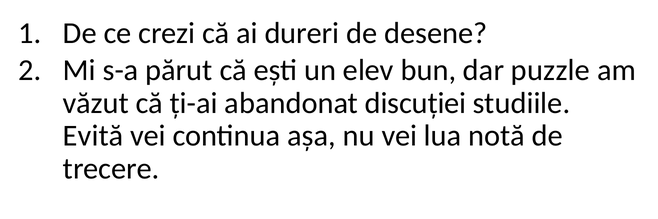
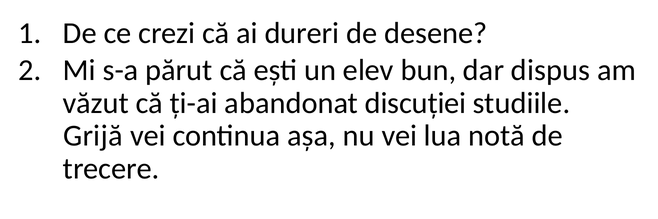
puzzle: puzzle -> dispus
Evită: Evită -> Grijă
